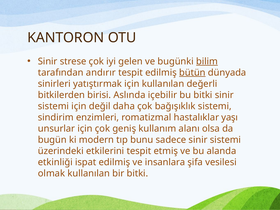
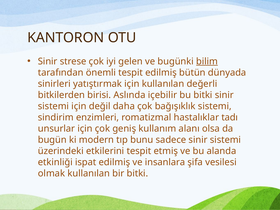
andırır: andırır -> önemli
bütün underline: present -> none
yaşı: yaşı -> tadı
